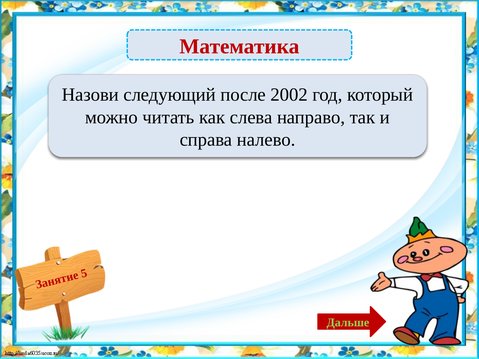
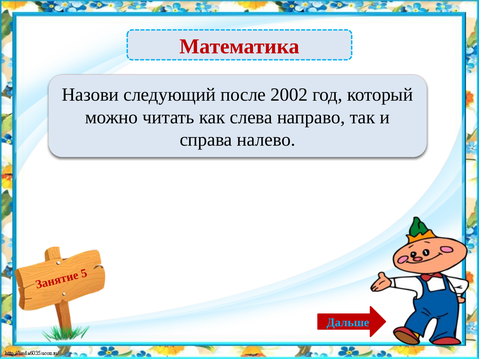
Дальше colour: light green -> light blue
